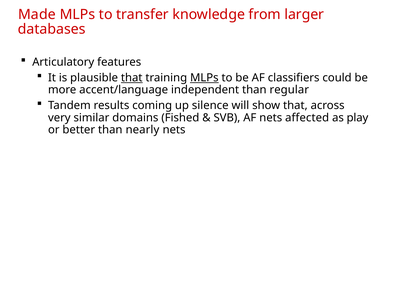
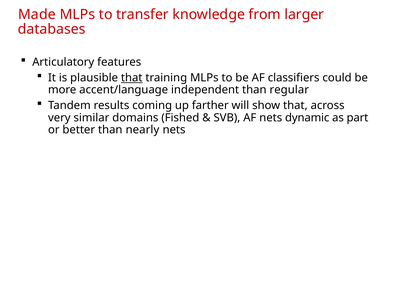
MLPs at (204, 78) underline: present -> none
silence: silence -> farther
affected: affected -> dynamic
play: play -> part
